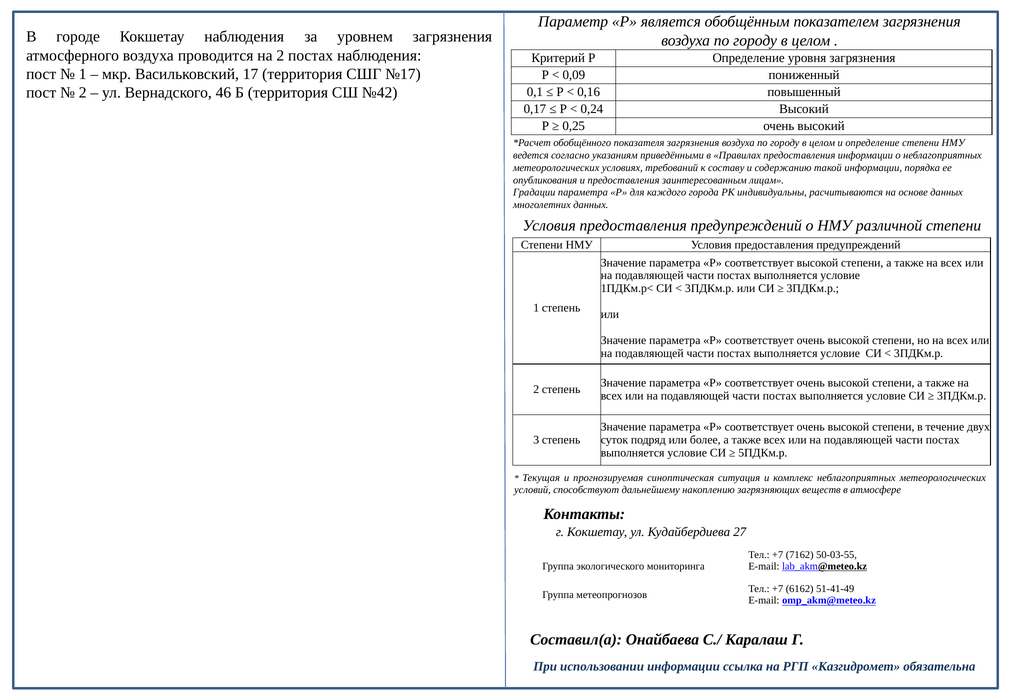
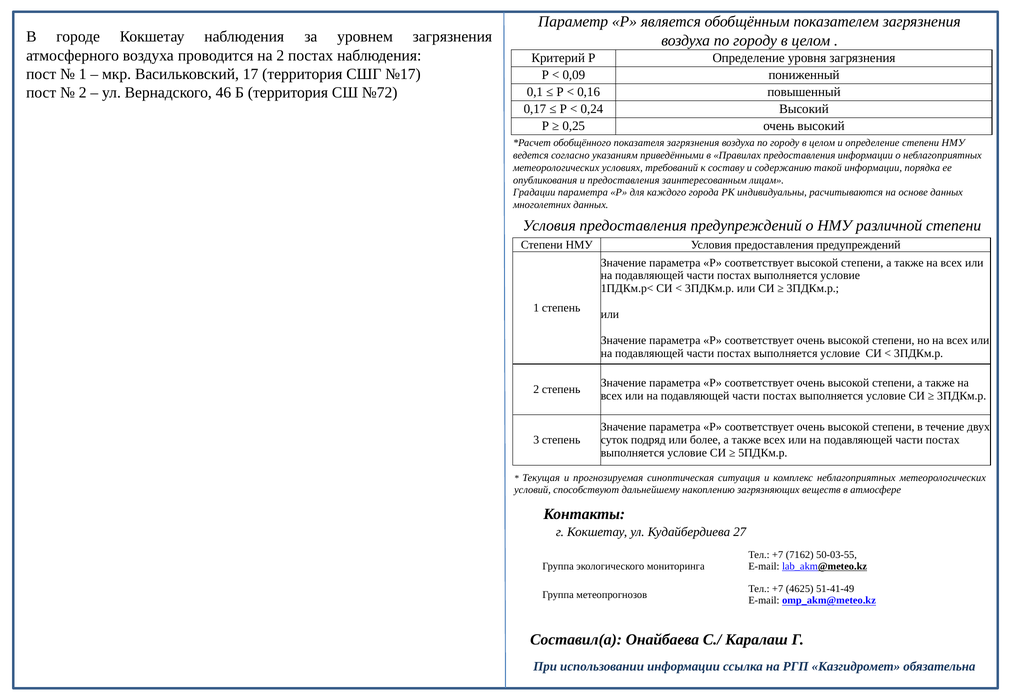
№42: №42 -> №72
6162: 6162 -> 4625
